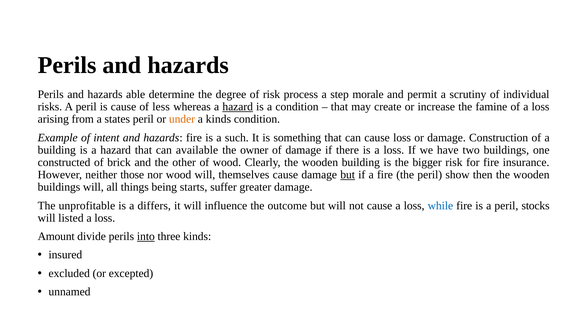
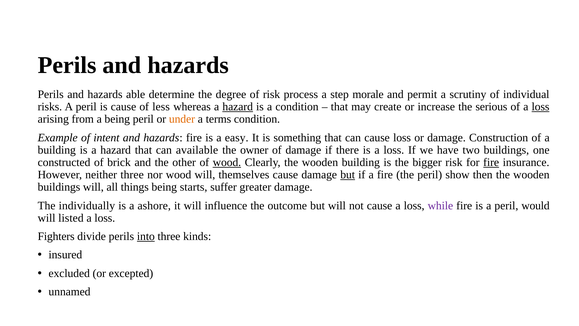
famine: famine -> serious
loss at (541, 107) underline: none -> present
a states: states -> being
a kinds: kinds -> terms
such: such -> easy
wood at (227, 162) underline: none -> present
fire at (491, 162) underline: none -> present
neither those: those -> three
unprofitable: unprofitable -> individually
differs: differs -> ashore
while colour: blue -> purple
stocks: stocks -> would
Amount: Amount -> Fighters
